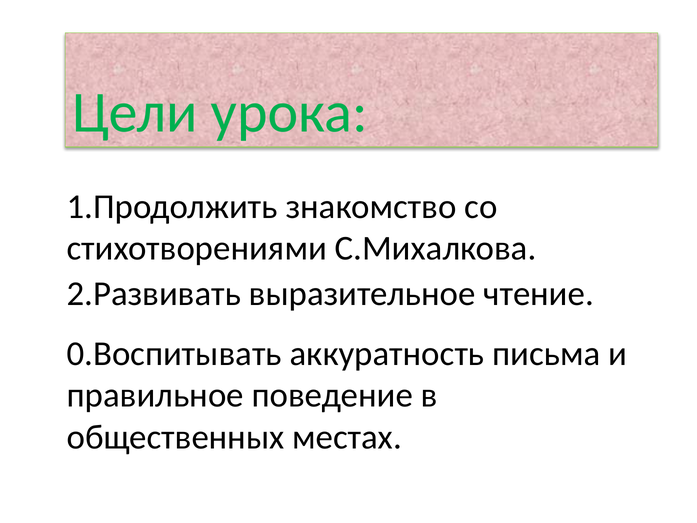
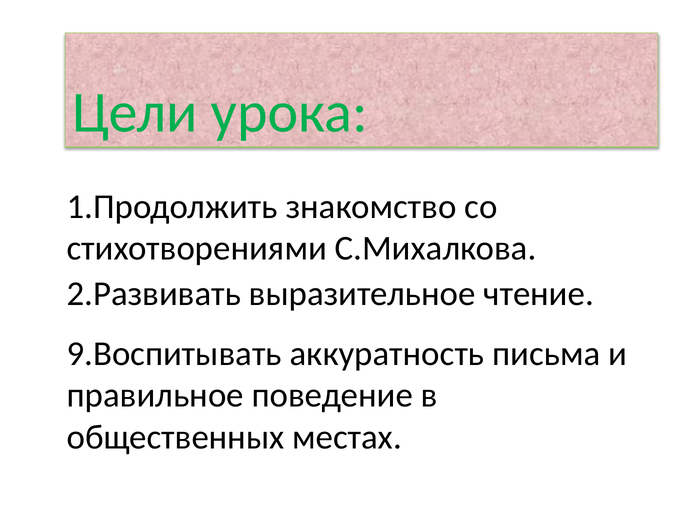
0.Воспитывать: 0.Воспитывать -> 9.Воспитывать
